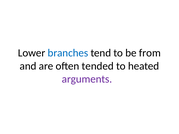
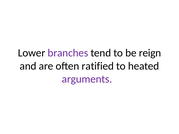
branches colour: blue -> purple
from: from -> reign
tended: tended -> ratified
